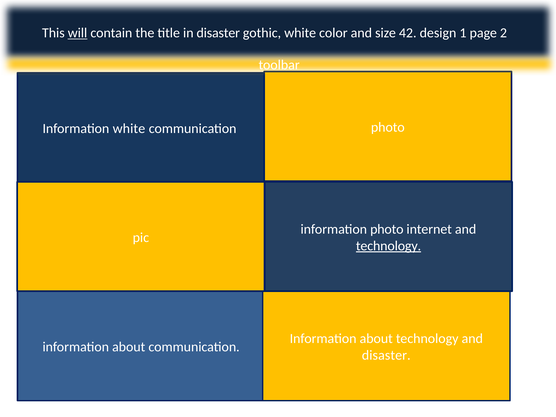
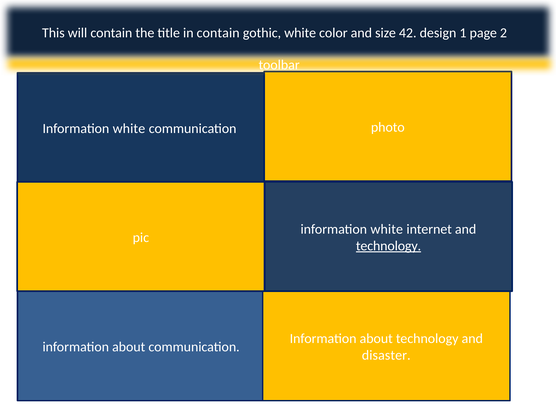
will underline: present -> none
in disaster: disaster -> contain
photo at (387, 229): photo -> white
